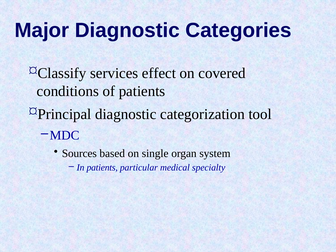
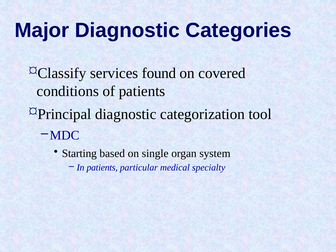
effect: effect -> found
Sources: Sources -> Starting
